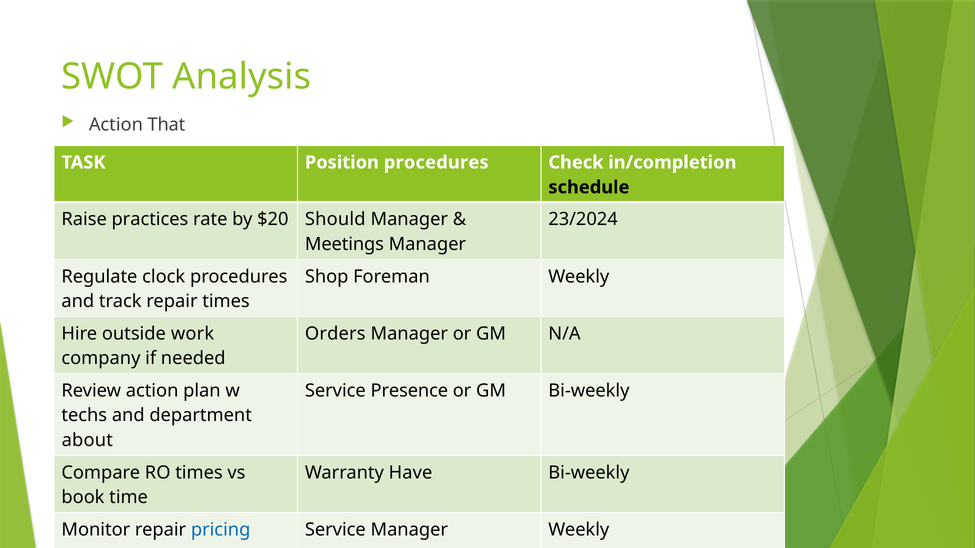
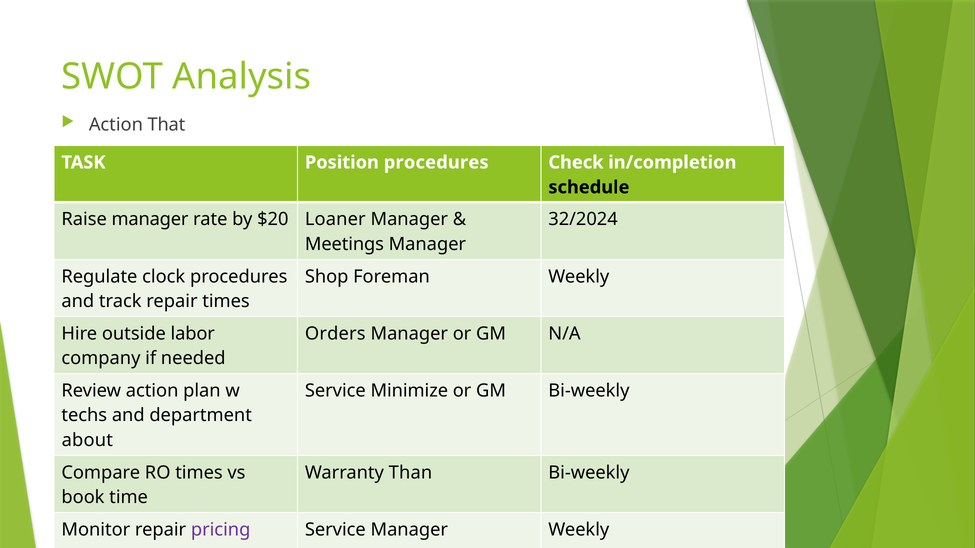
Raise practices: practices -> manager
Should: Should -> Loaner
23/2024: 23/2024 -> 32/2024
work: work -> labor
Presence: Presence -> Minimize
Have: Have -> Than
pricing colour: blue -> purple
